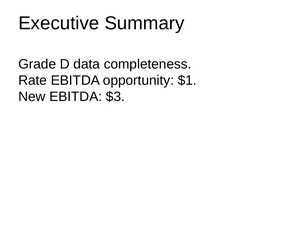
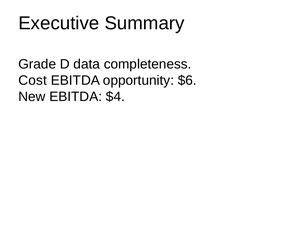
Rate: Rate -> Cost
$1: $1 -> $6
$3: $3 -> $4
